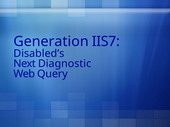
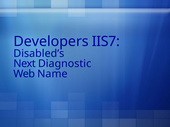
Generation: Generation -> Developers
Query: Query -> Name
